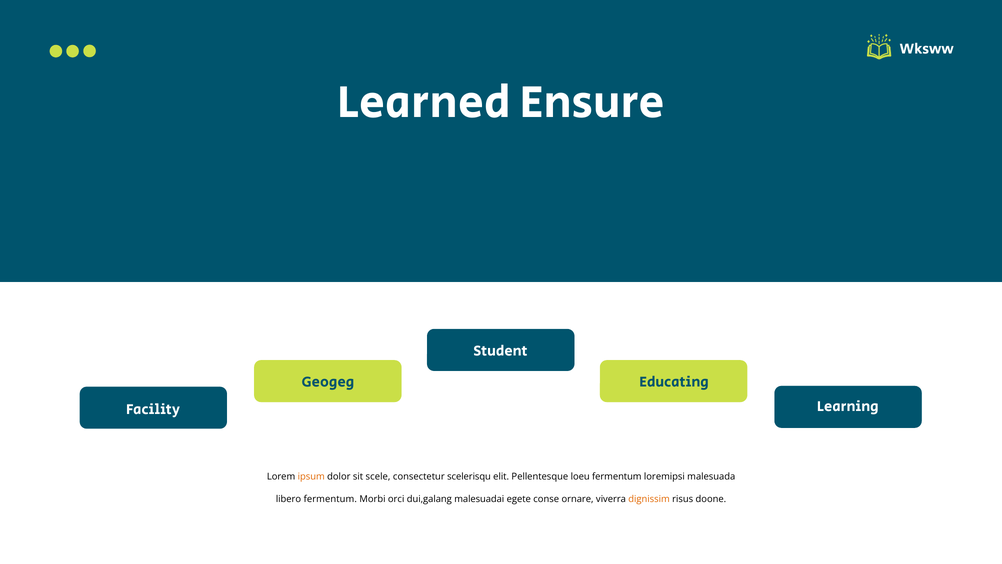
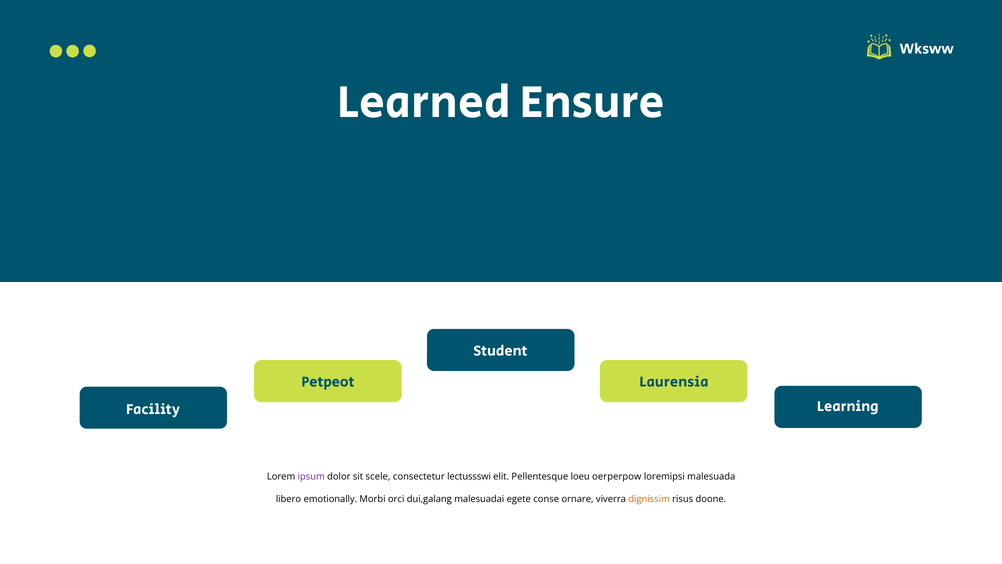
Geogeg: Geogeg -> Petpeot
Educating: Educating -> Laurensia
ipsum colour: orange -> purple
scelerisqu: scelerisqu -> lectussswi
loeu fermentum: fermentum -> oerperpow
libero fermentum: fermentum -> emotionally
